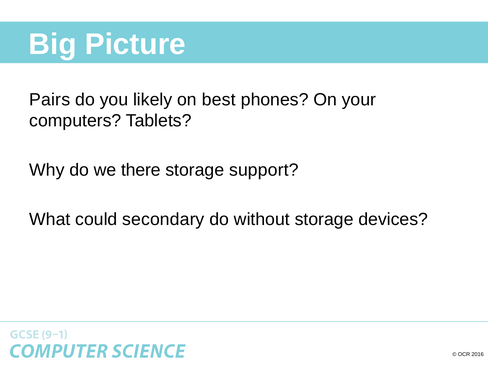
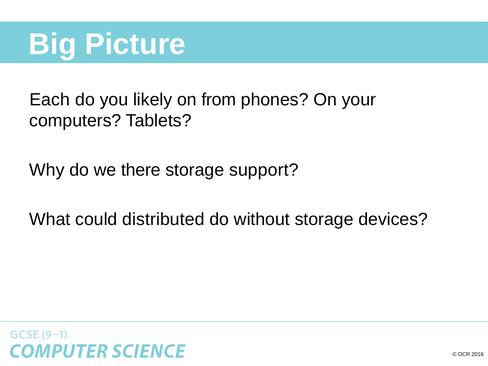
Pairs: Pairs -> Each
best: best -> from
secondary: secondary -> distributed
